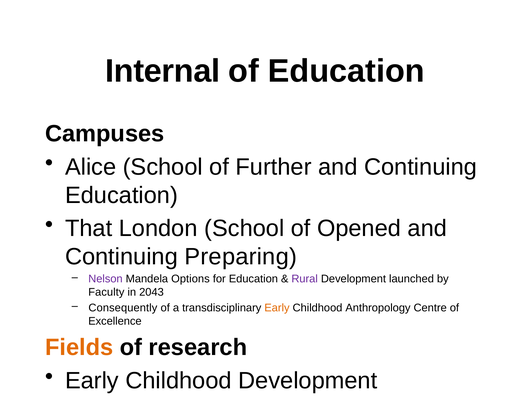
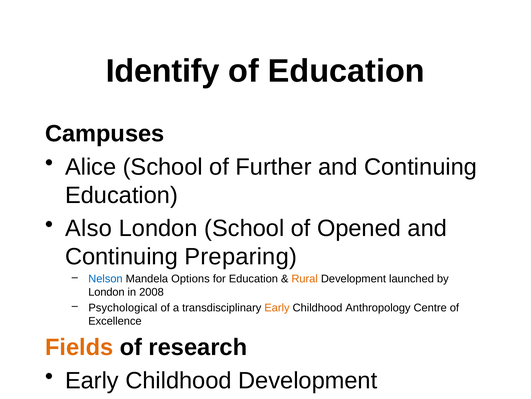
Internal: Internal -> Identify
That: That -> Also
Nelson colour: purple -> blue
Rural colour: purple -> orange
Faculty at (106, 292): Faculty -> London
2043: 2043 -> 2008
Consequently: Consequently -> Psychological
